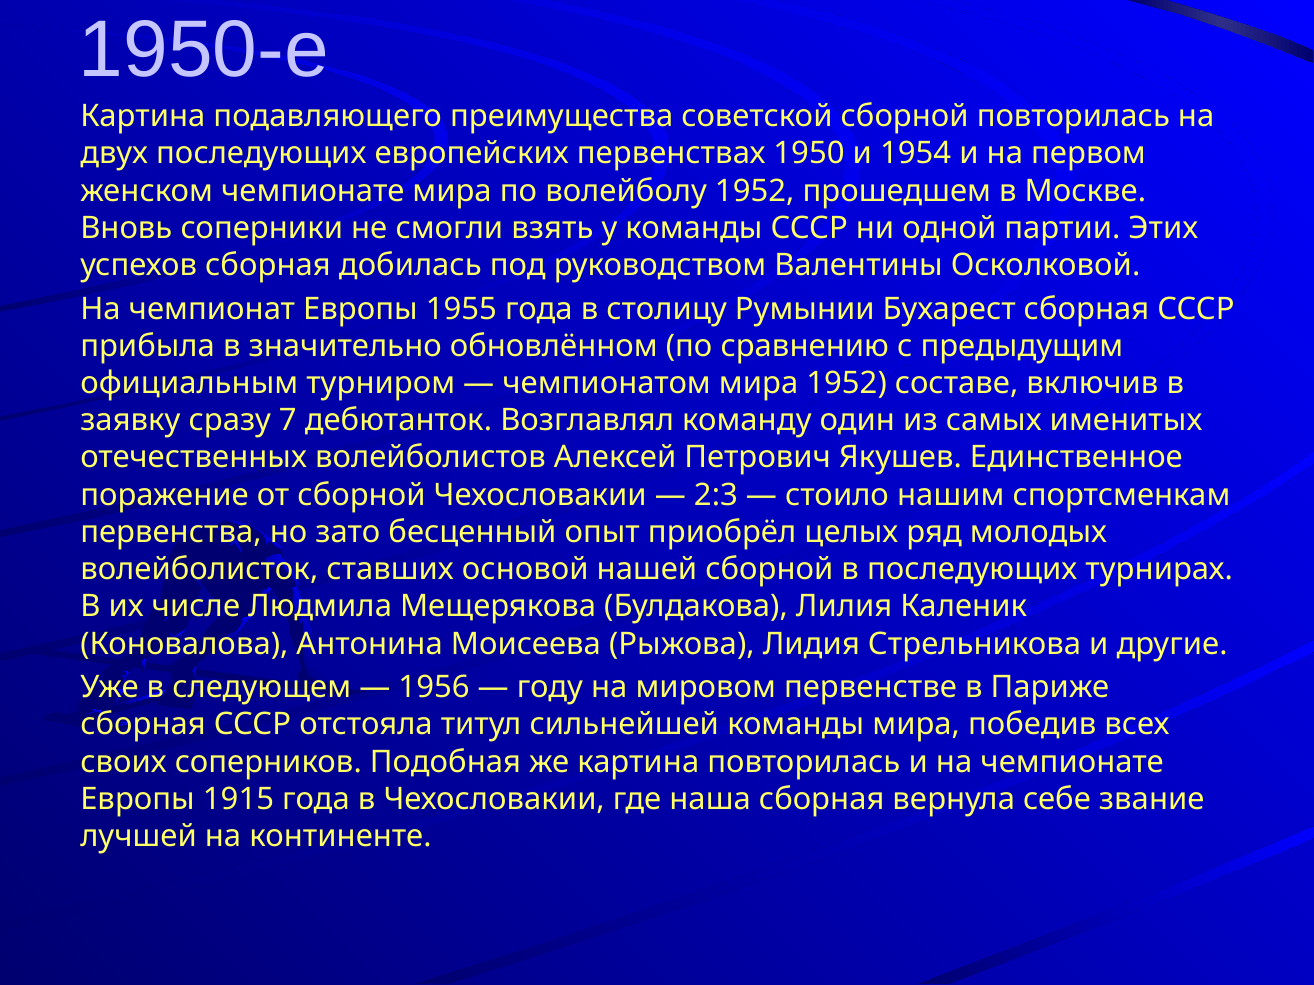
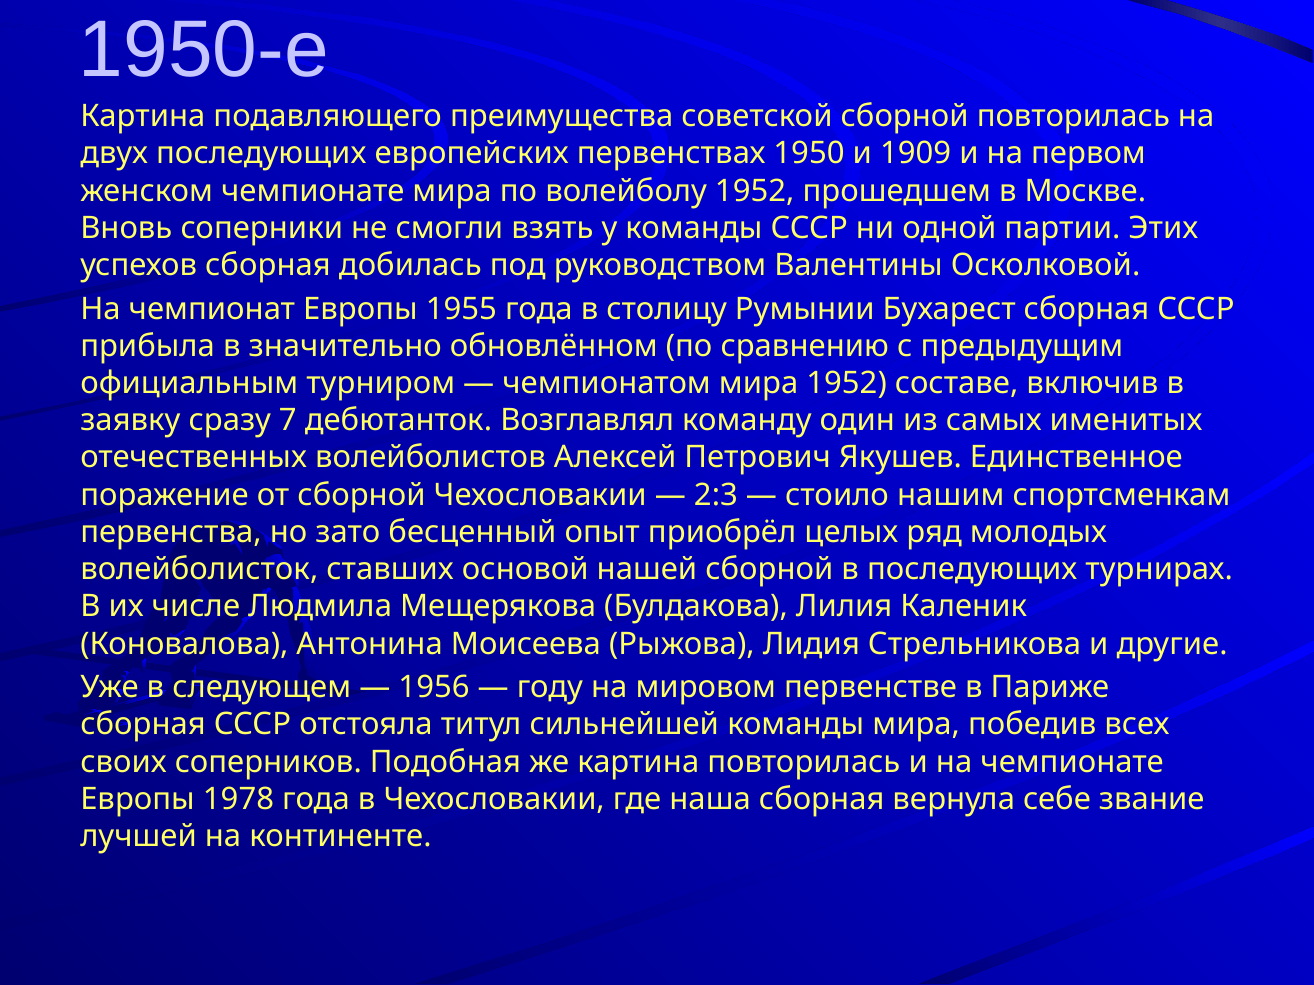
1954: 1954 -> 1909
1915: 1915 -> 1978
